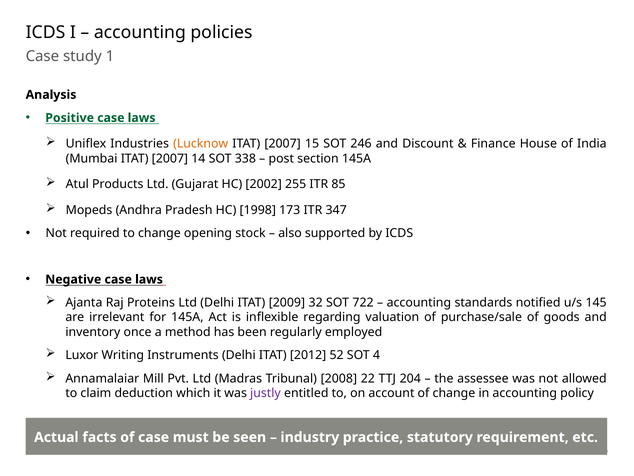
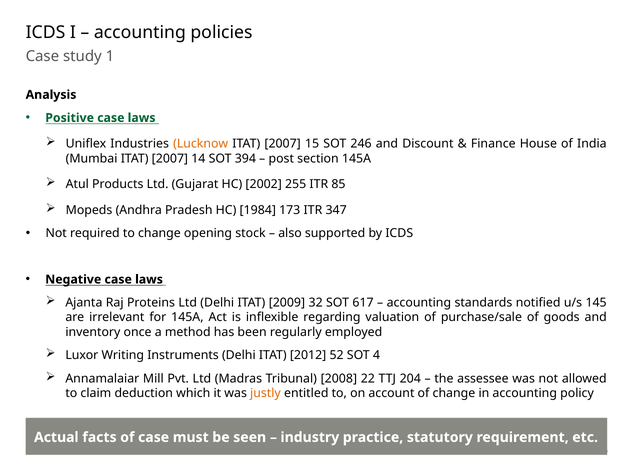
338: 338 -> 394
1998: 1998 -> 1984
722: 722 -> 617
justly colour: purple -> orange
